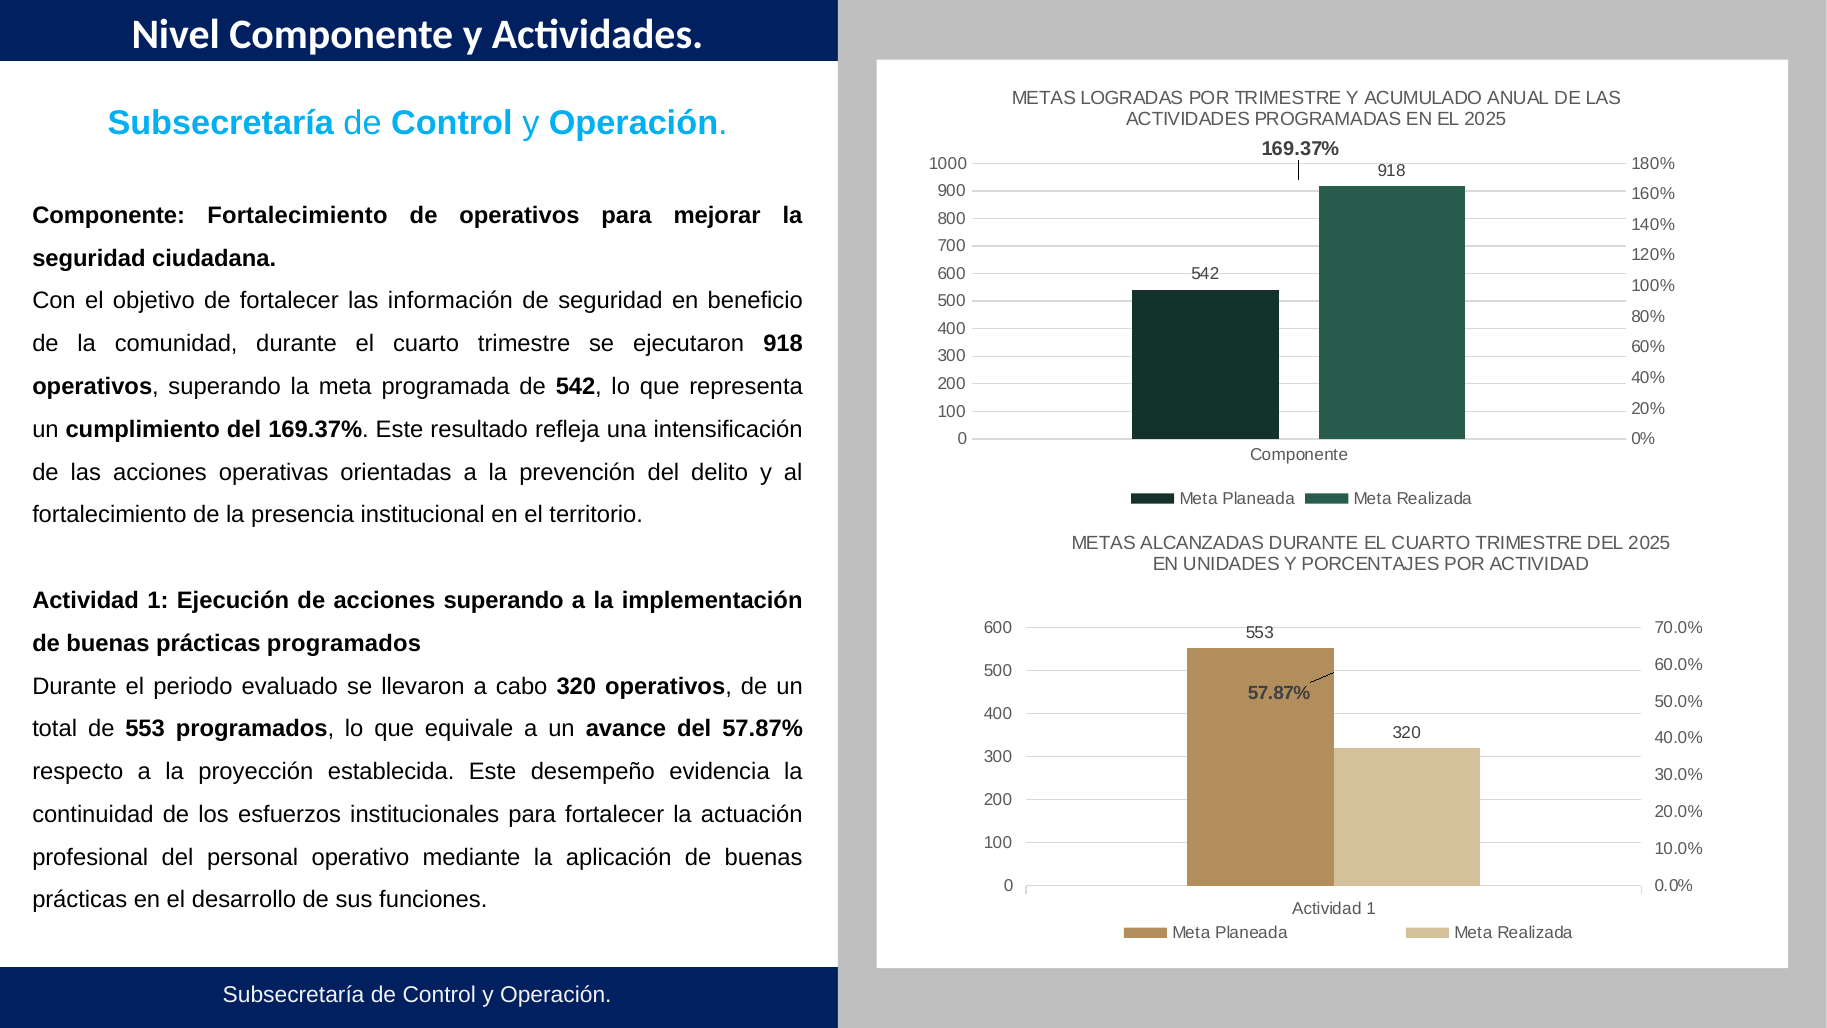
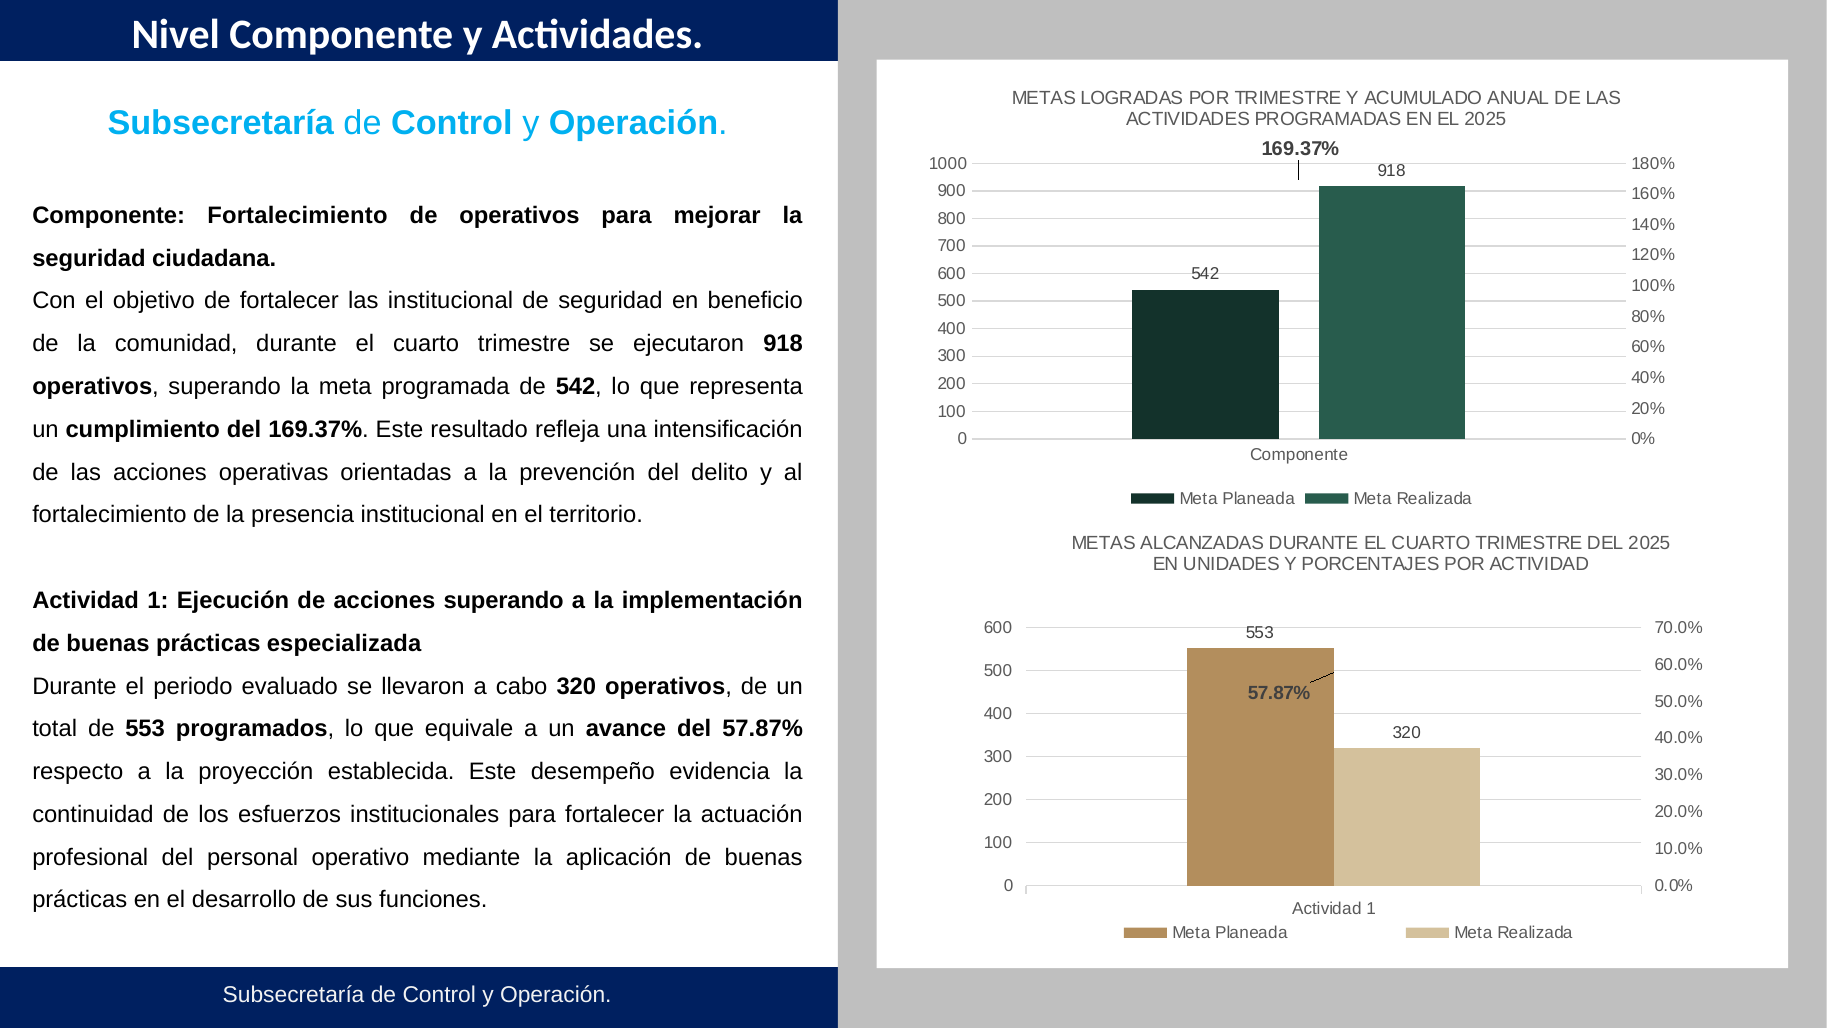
las información: información -> institucional
prácticas programados: programados -> especializada
